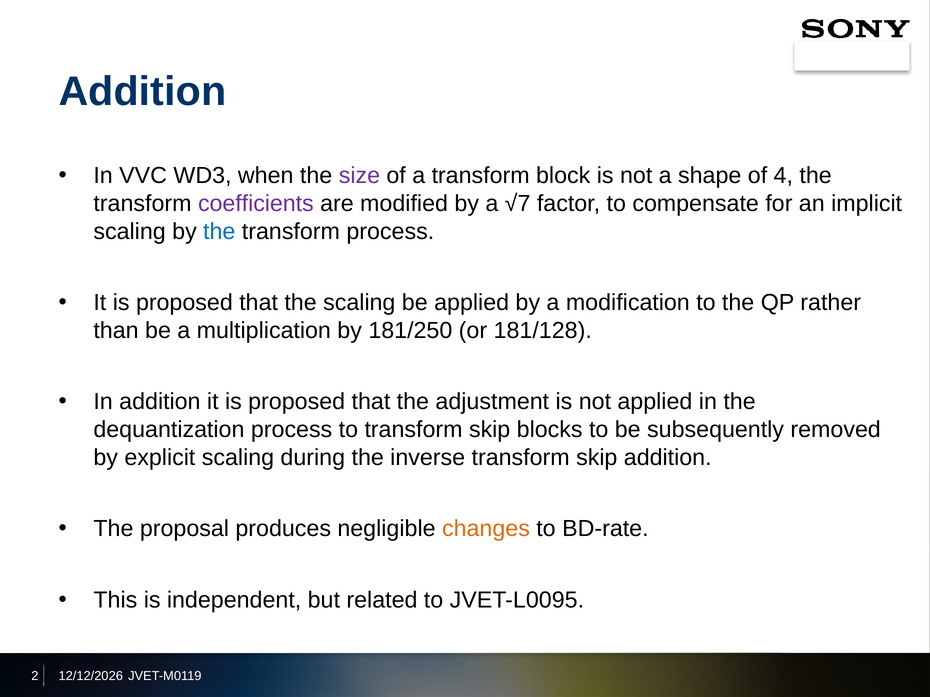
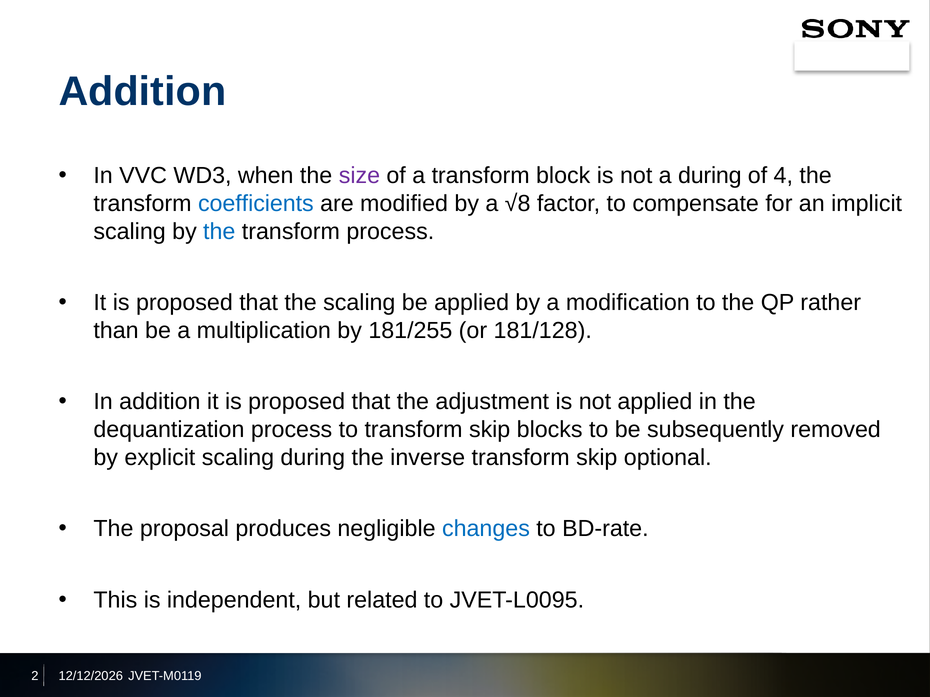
a shape: shape -> during
coefficients colour: purple -> blue
√7: √7 -> √8
181/250: 181/250 -> 181/255
skip addition: addition -> optional
changes colour: orange -> blue
